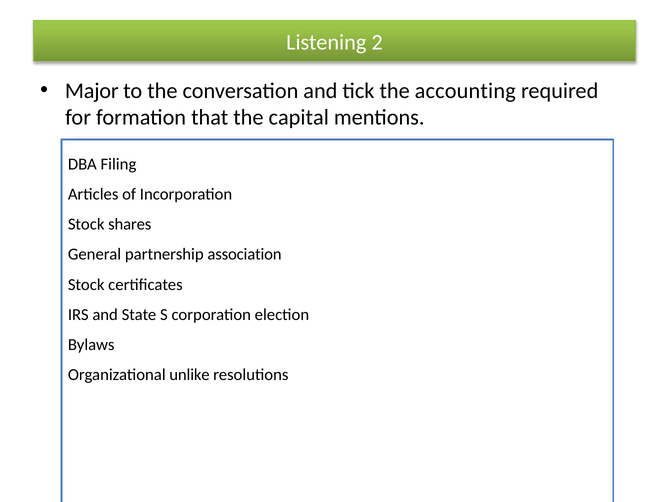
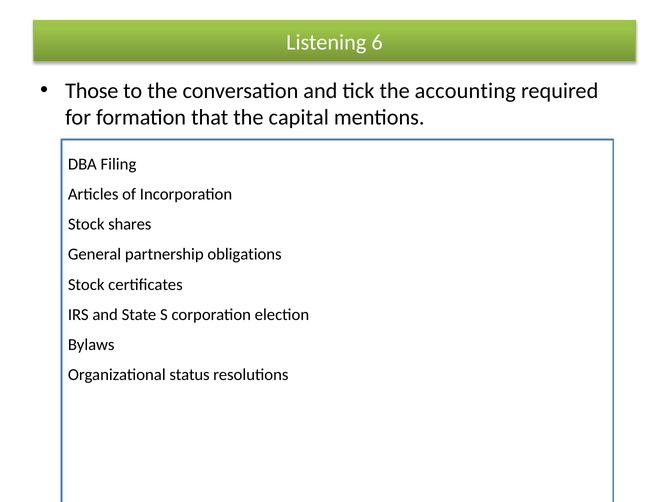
2: 2 -> 6
Major: Major -> Those
association: association -> obligations
unlike: unlike -> status
